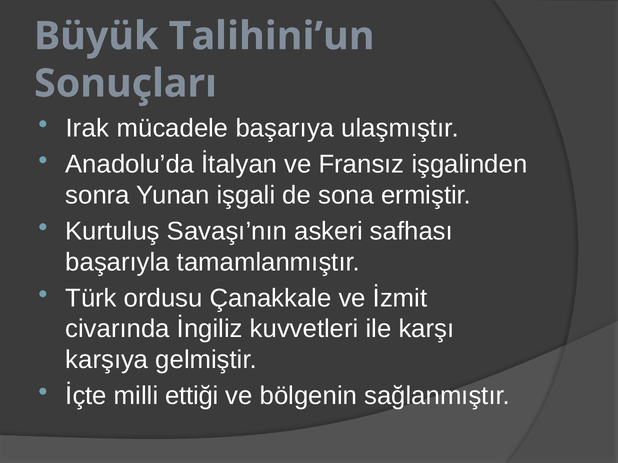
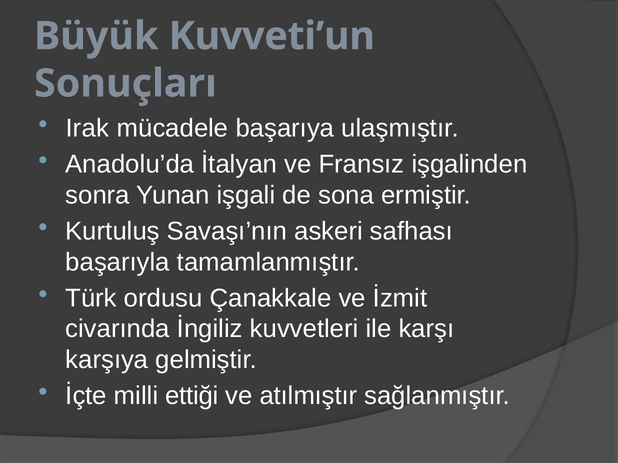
Talihini’un: Talihini’un -> Kuvveti’un
bölgenin: bölgenin -> atılmıştır
